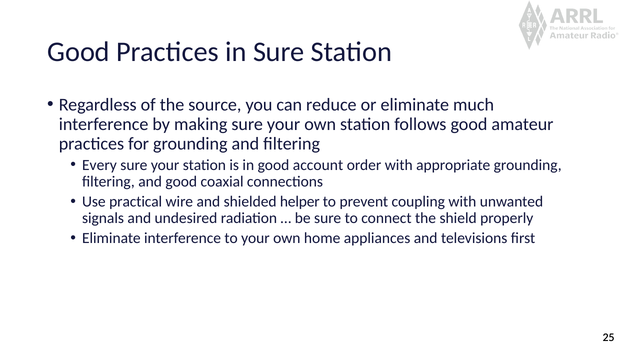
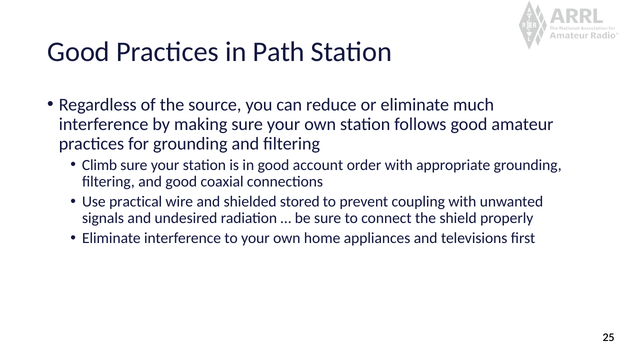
in Sure: Sure -> Path
Every: Every -> Climb
helper: helper -> stored
